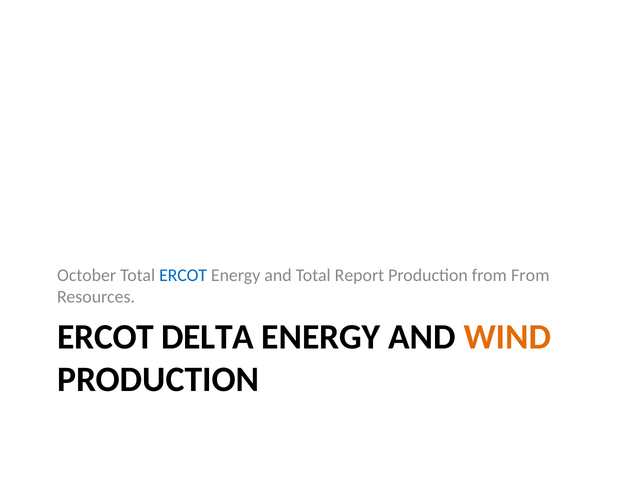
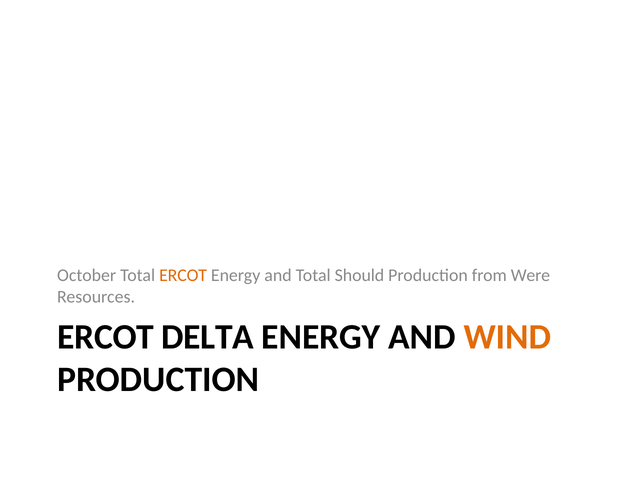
ERCOT at (183, 275) colour: blue -> orange
Report: Report -> Should
from From: From -> Were
